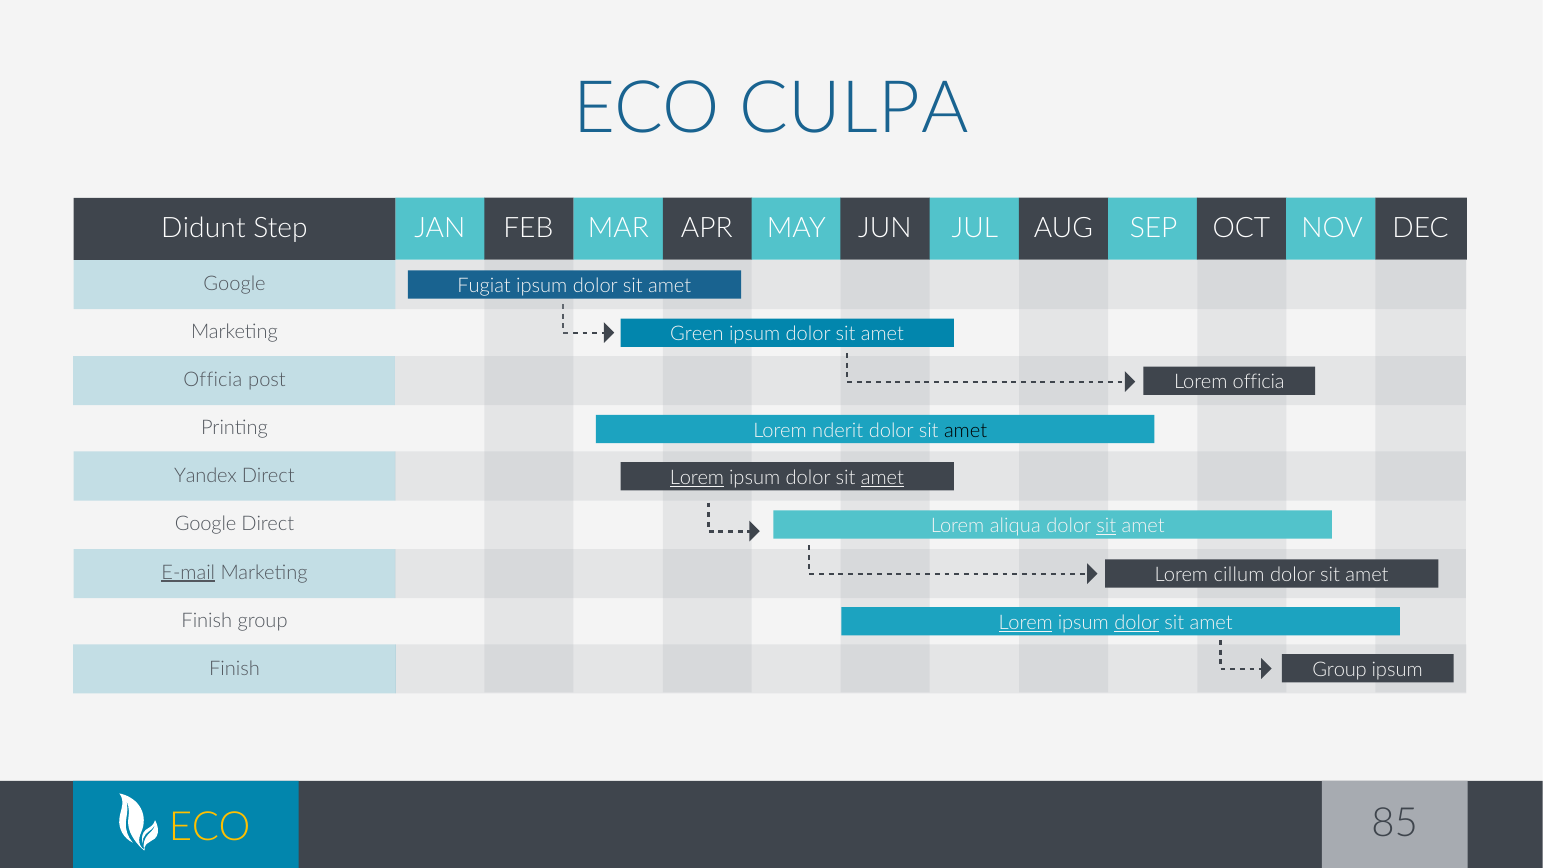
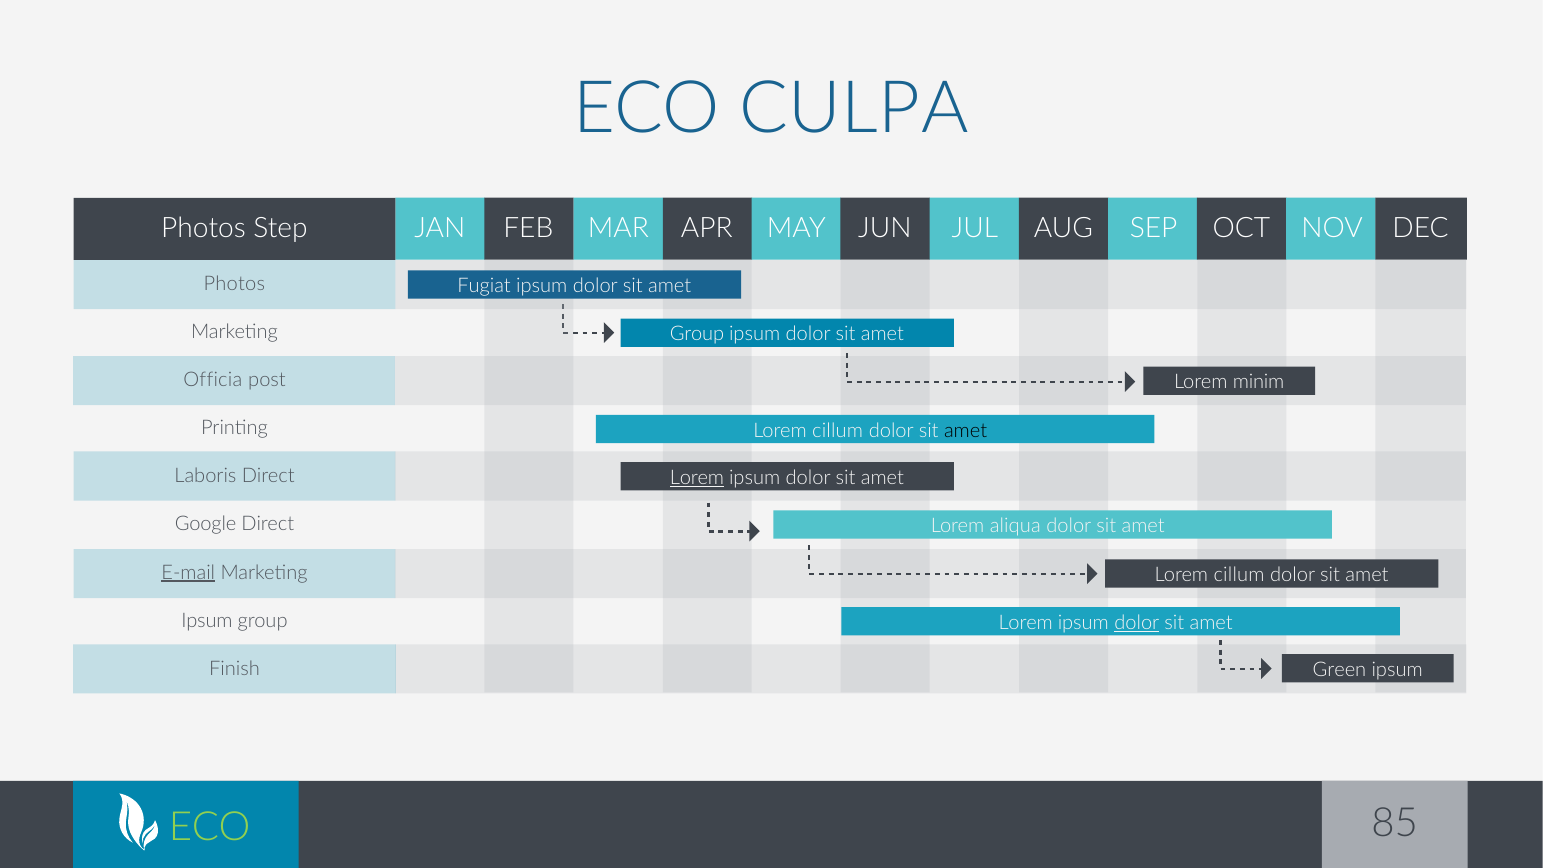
Didunt at (203, 229): Didunt -> Photos
Google at (235, 283): Google -> Photos
Green at (697, 334): Green -> Group
Lorem officia: officia -> minim
nderit at (838, 430): nderit -> cillum
Yandex: Yandex -> Laboris
amet at (882, 478) underline: present -> none
sit at (1106, 526) underline: present -> none
Finish at (207, 621): Finish -> Ipsum
Lorem at (1026, 623) underline: present -> none
Group at (1340, 670): Group -> Green
ECO at (210, 828) colour: yellow -> light green
